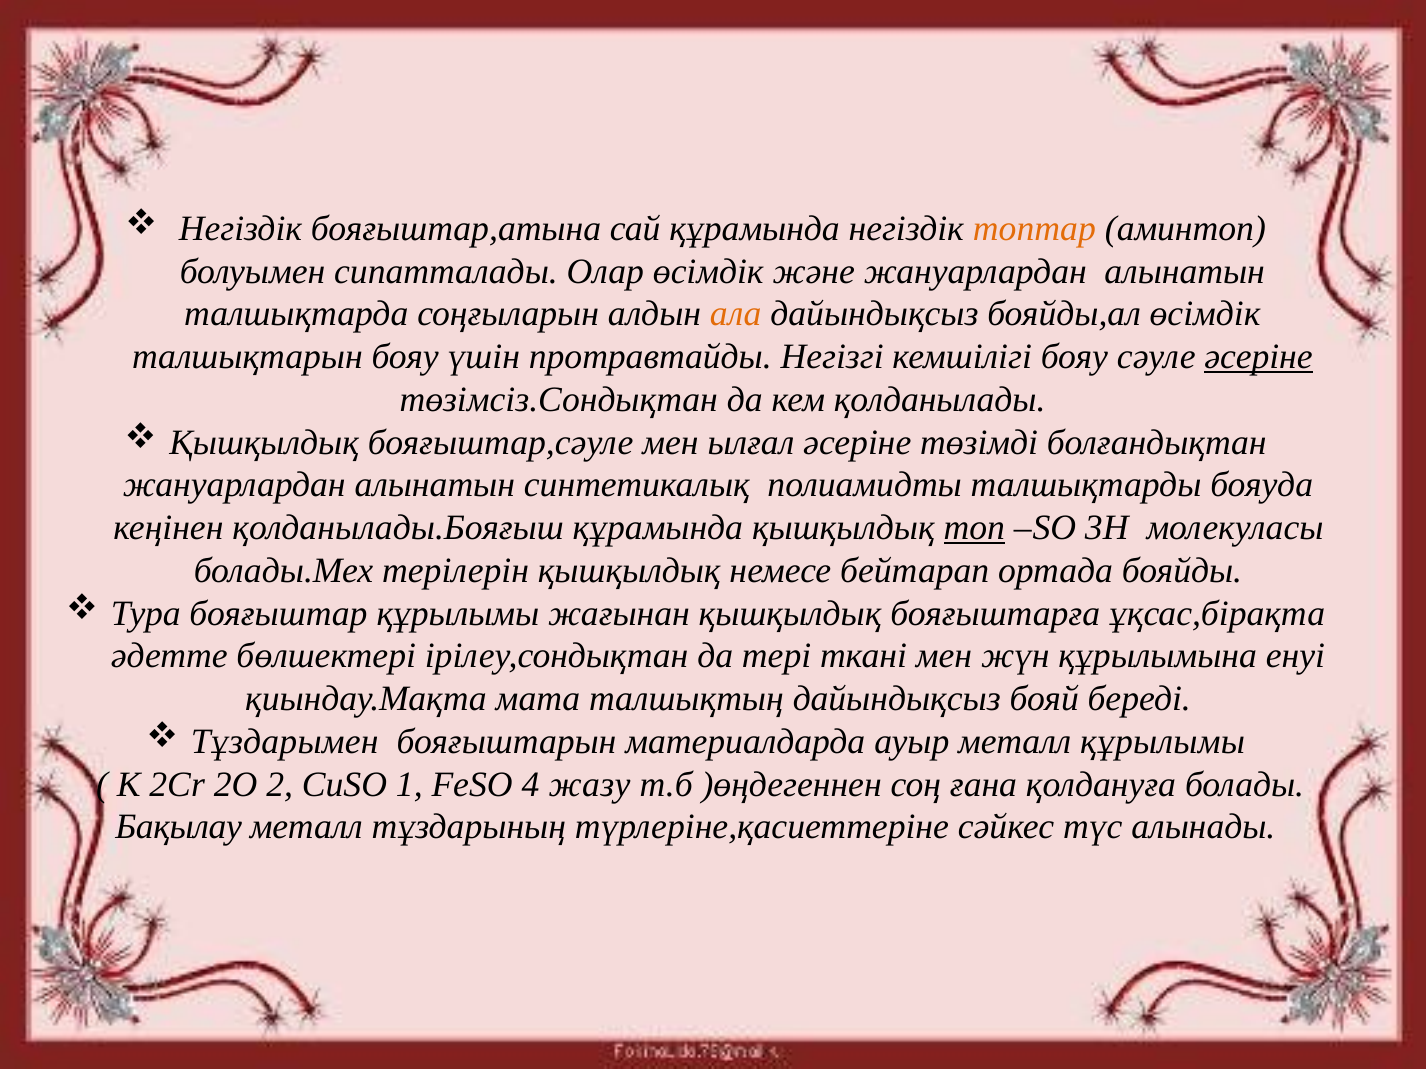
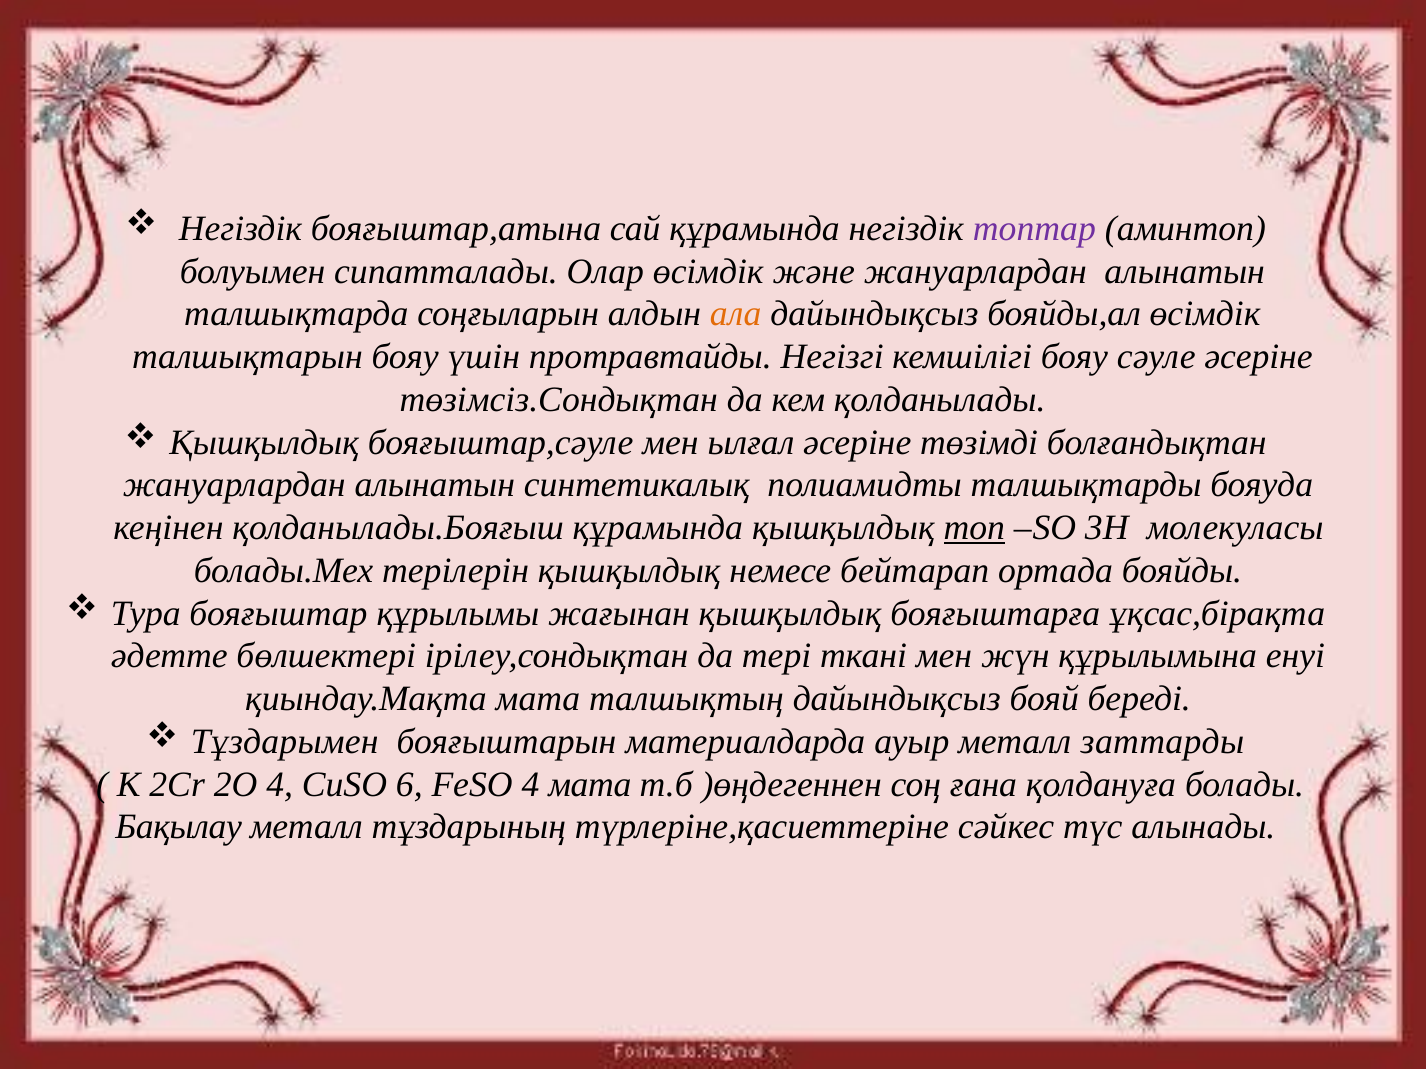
топтар colour: orange -> purple
әсеріне at (1259, 357) underline: present -> none
металл құрылымы: құрылымы -> заттарды
2O 2: 2 -> 4
1: 1 -> 6
4 жазу: жазу -> мата
